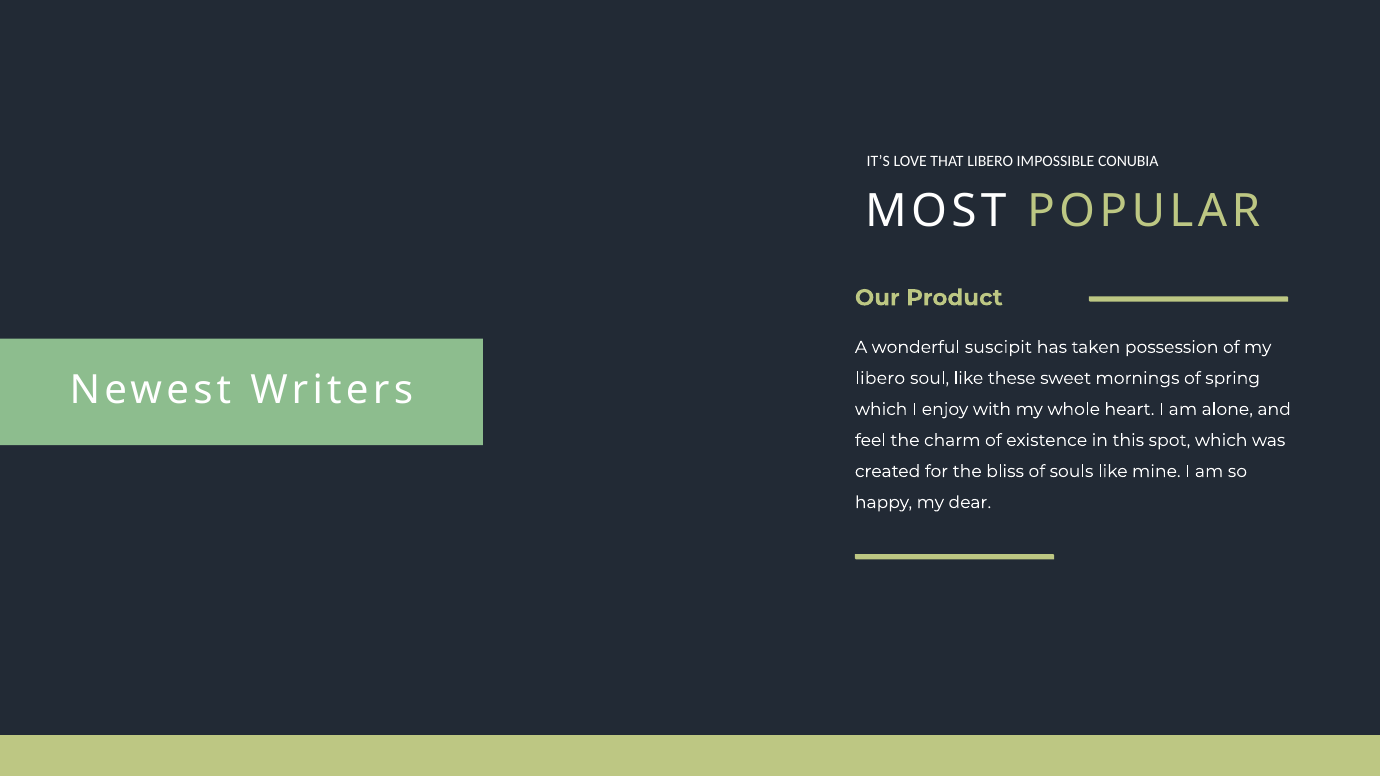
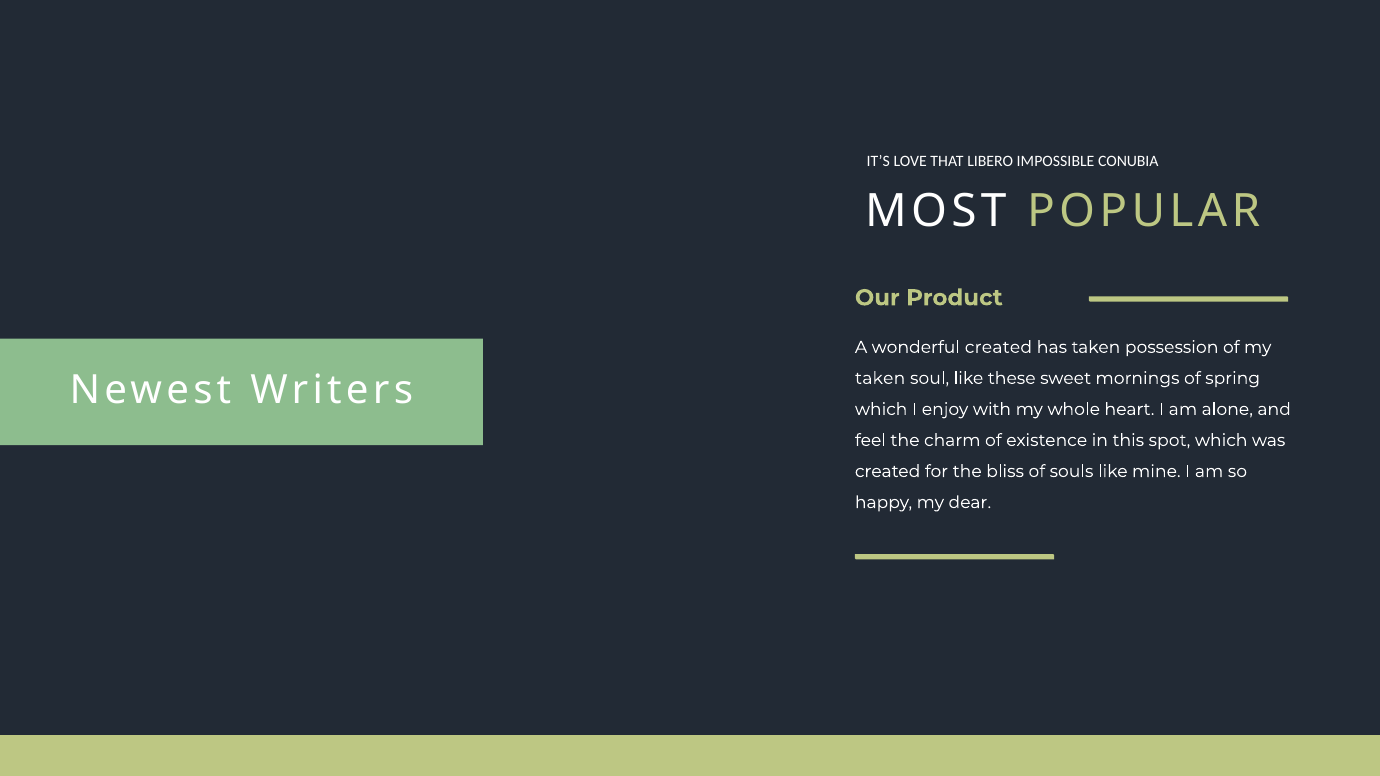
wonderful suscipit: suscipit -> created
libero at (880, 378): libero -> taken
